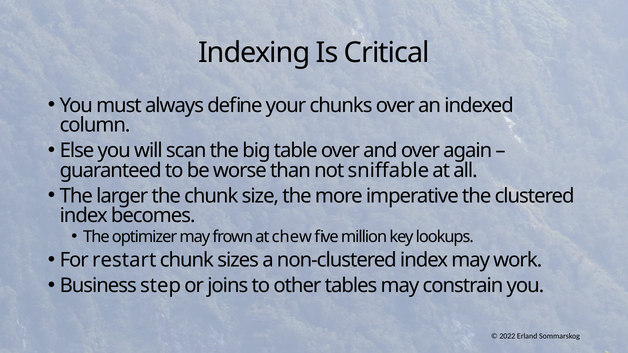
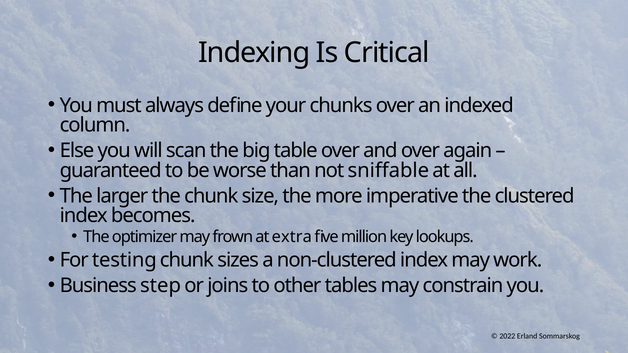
chew: chew -> extra
restart: restart -> testing
